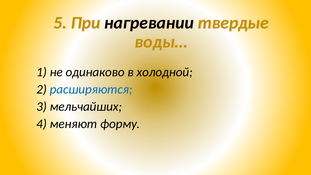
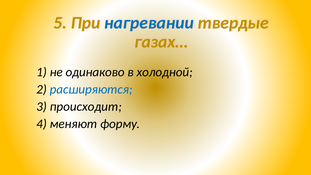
нагревании colour: black -> blue
воды…: воды… -> газах…
мельчайших: мельчайших -> происходит
